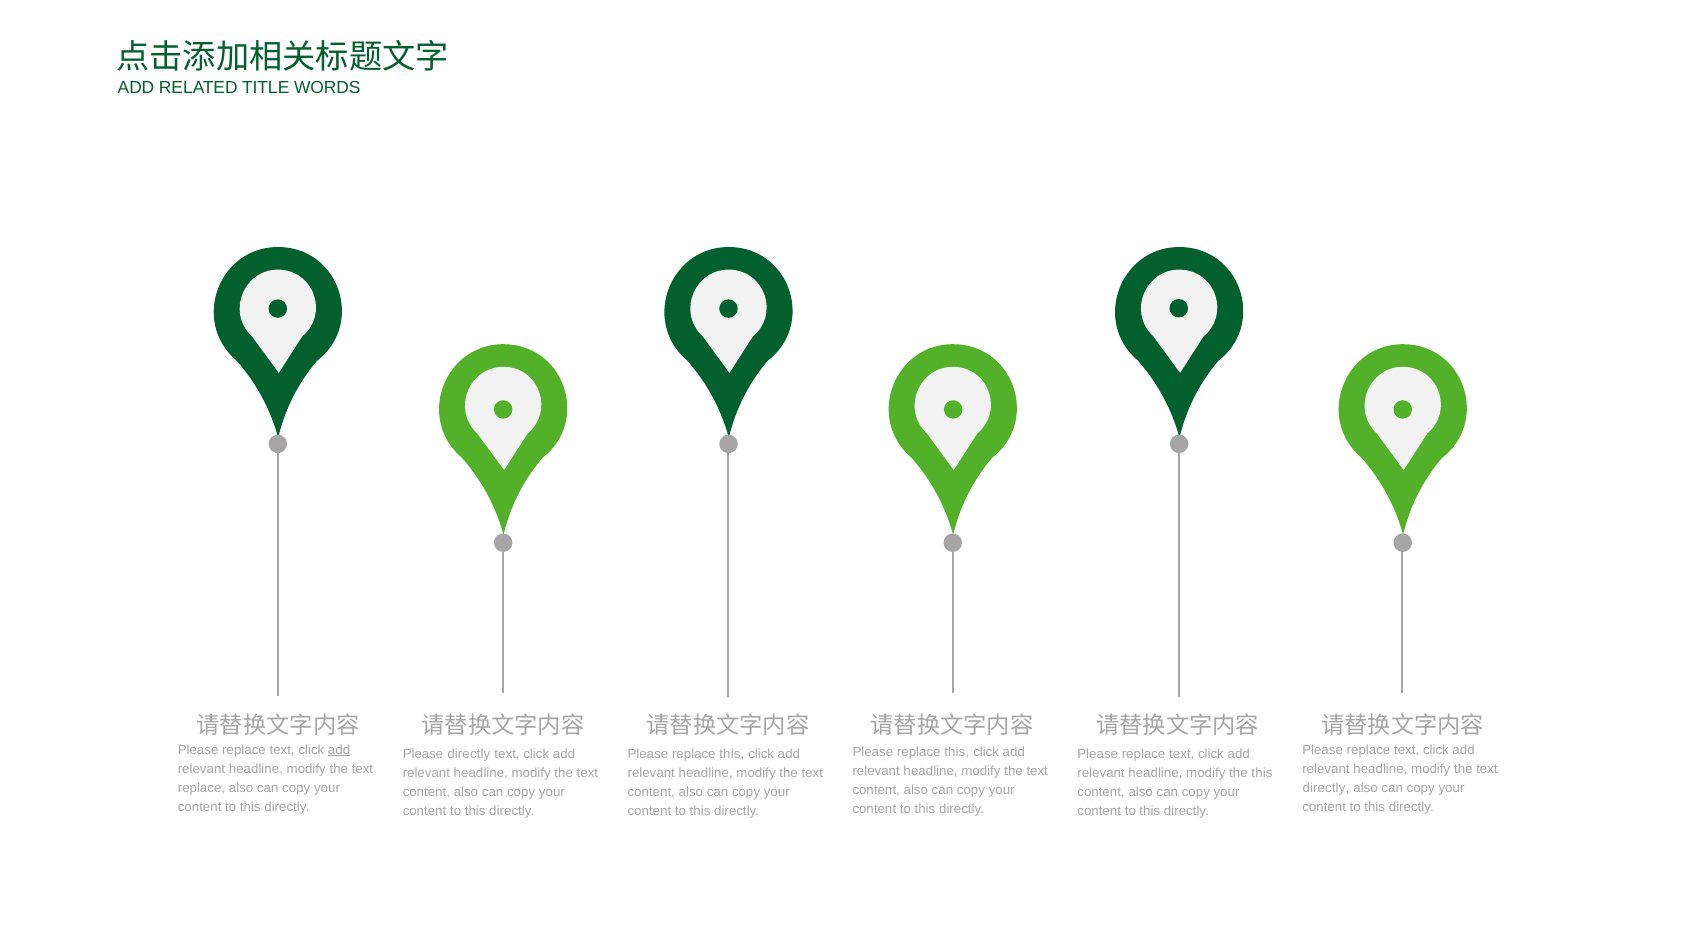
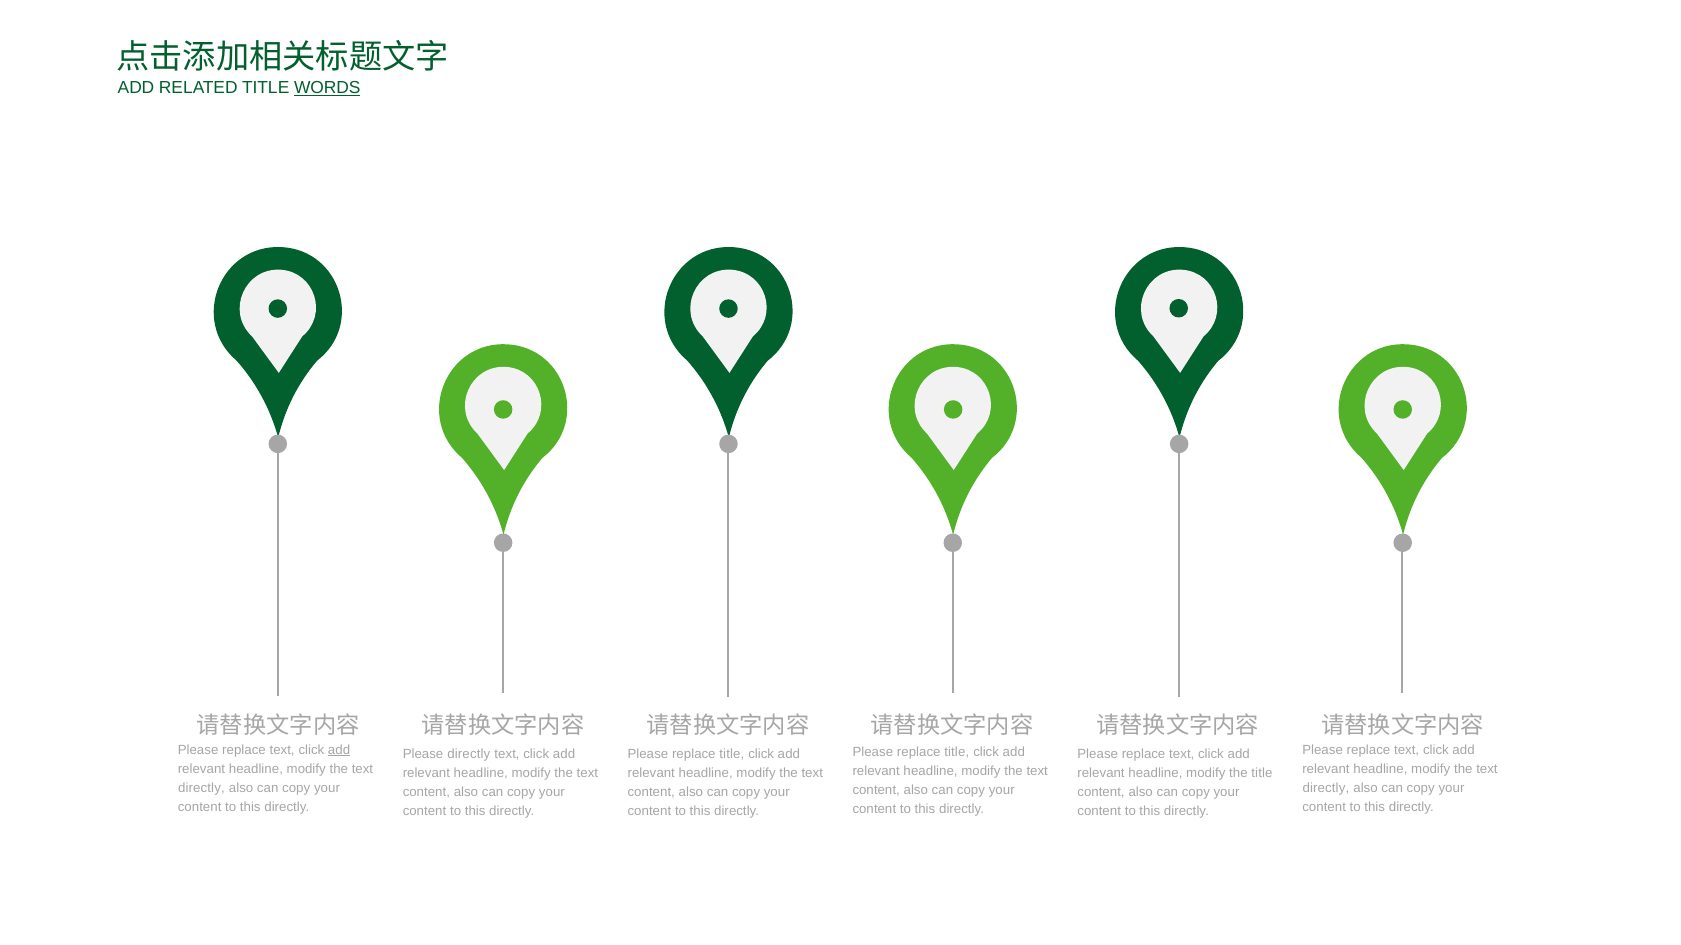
WORDS underline: none -> present
this at (957, 752): this -> title
this at (732, 754): this -> title
the this: this -> title
replace at (201, 788): replace -> directly
